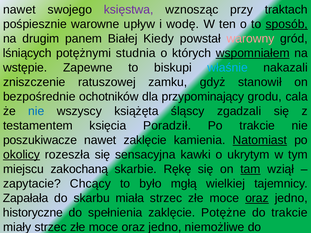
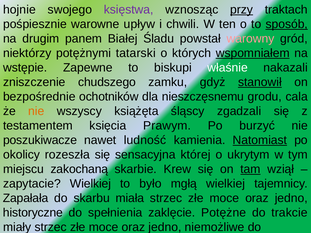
nawet at (19, 10): nawet -> hojnie
przy underline: none -> present
wodę: wodę -> chwili
Kiedy: Kiedy -> Śladu
lśniących: lśniących -> niektórzy
studnia: studnia -> tatarski
właśnie colour: light blue -> white
ratuszowej: ratuszowej -> chudszego
stanowił underline: none -> present
przypominający: przypominający -> nieszczęsnemu
nie at (36, 111) colour: blue -> orange
Poradził: Poradził -> Prawym
Po trakcie: trakcie -> burzyć
nawet zaklęcie: zaklęcie -> ludność
okolicy underline: present -> none
kawki: kawki -> której
Rękę: Rękę -> Krew
zapytacie Chcący: Chcący -> Wielkiej
oraz at (257, 198) underline: present -> none
